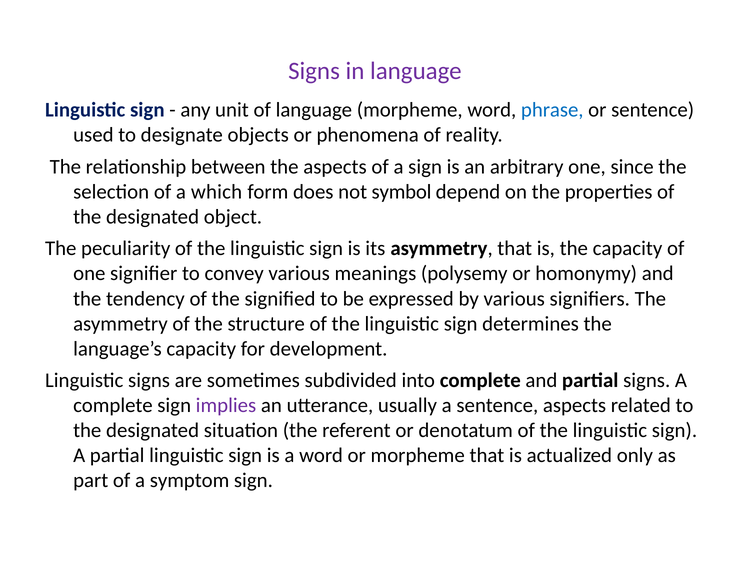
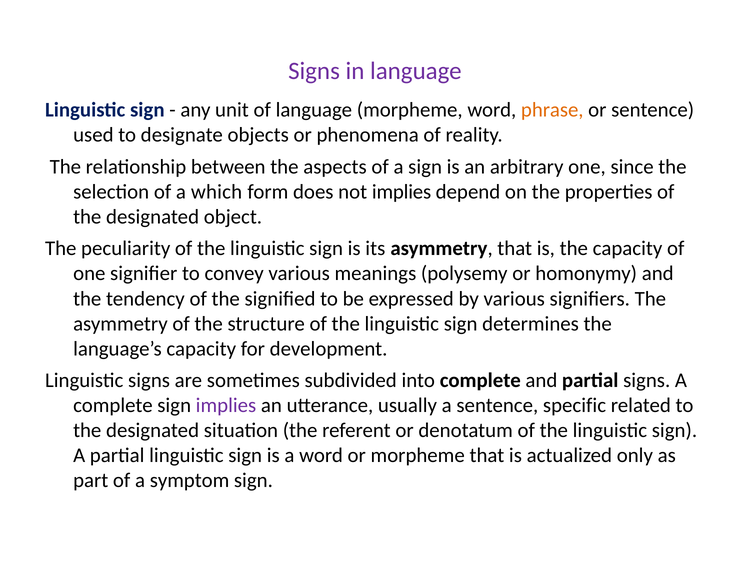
phrase colour: blue -> orange
not symbol: symbol -> implies
sentence aspects: aspects -> specific
